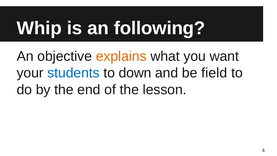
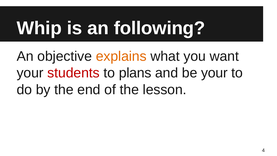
students colour: blue -> red
down: down -> plans
be field: field -> your
